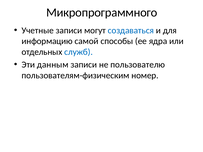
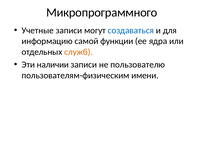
способы: способы -> функции
служб colour: blue -> orange
данным: данным -> наличии
номер: номер -> имени
